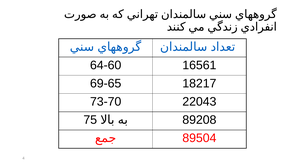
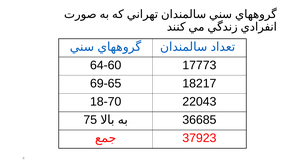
16561: 16561 -> 17773
73-70: 73-70 -> 18-70
89208: 89208 -> 36685
89504: 89504 -> 37923
